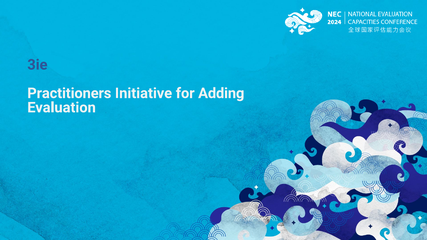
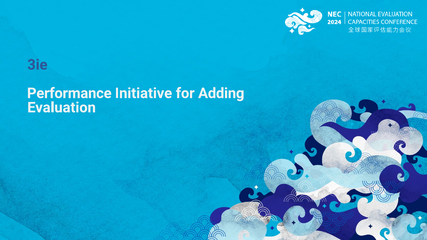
Practitioners: Practitioners -> Performance
